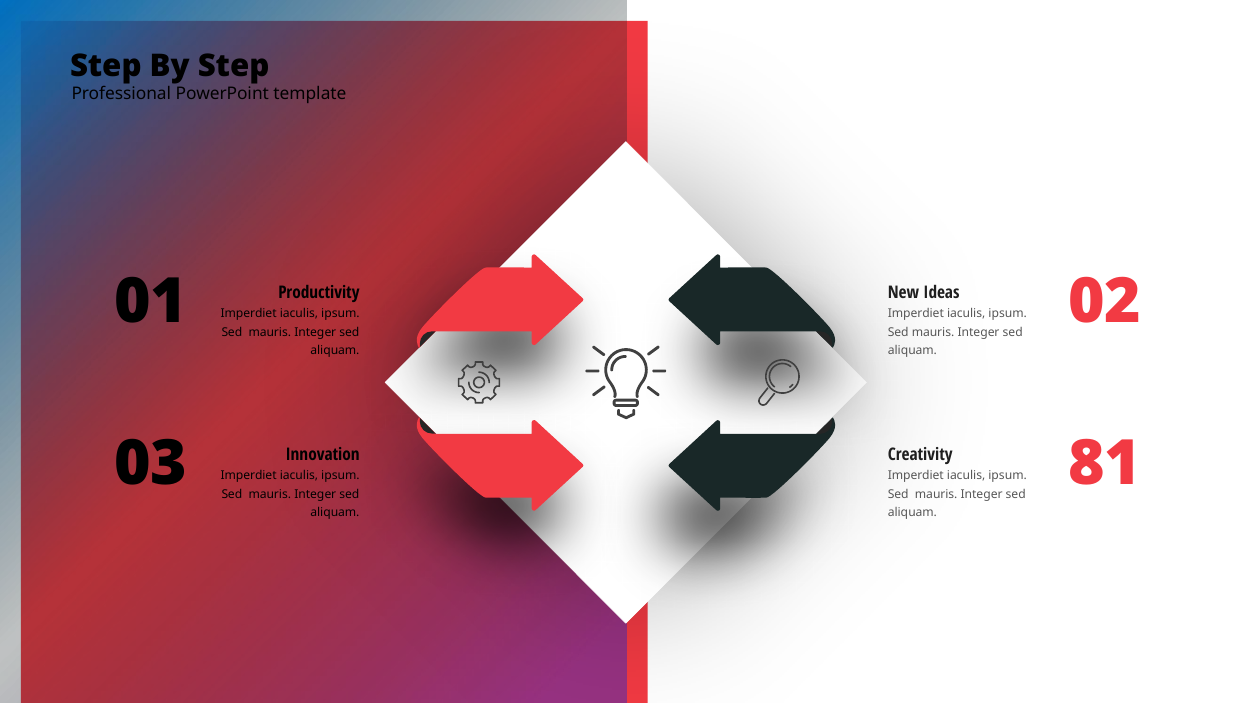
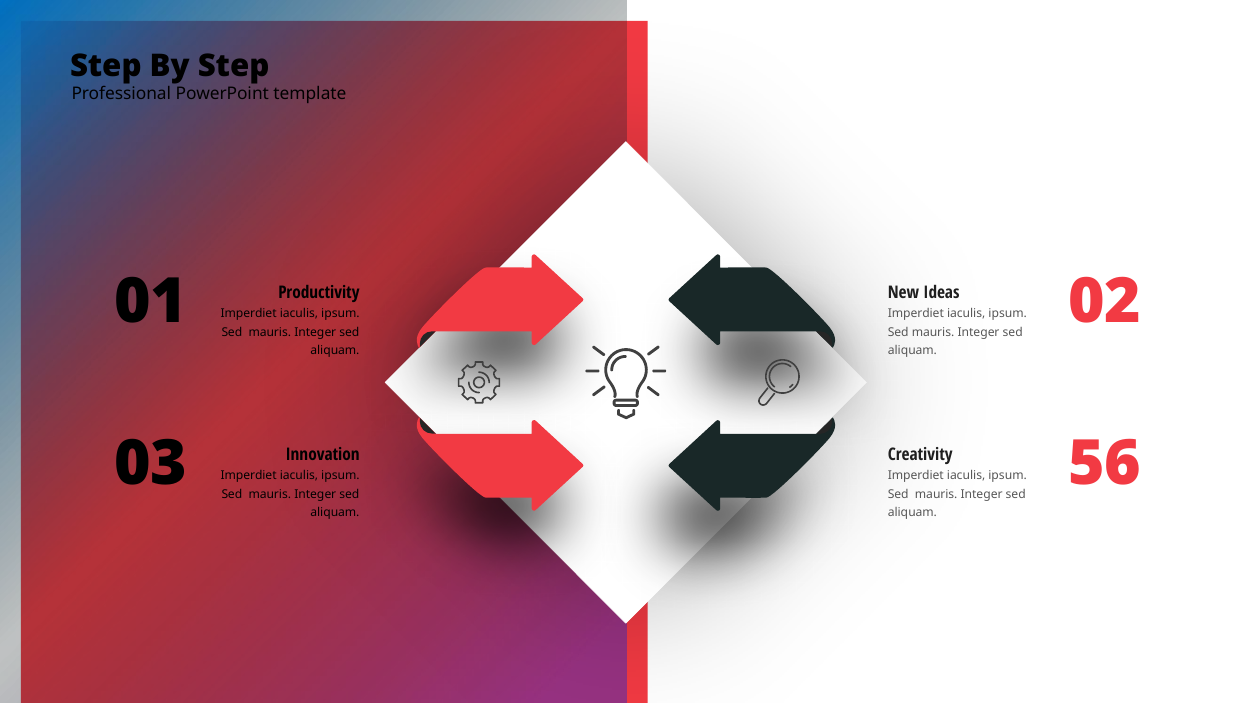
81: 81 -> 56
